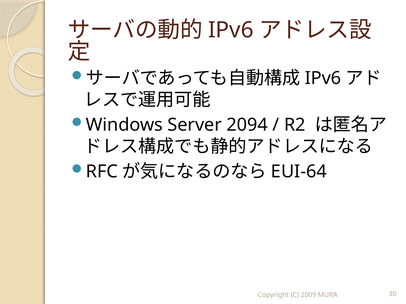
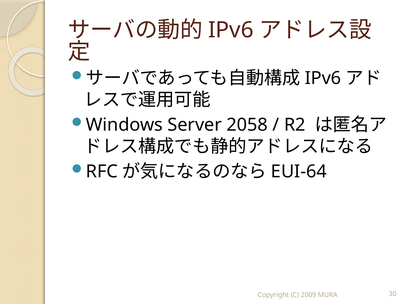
2094: 2094 -> 2058
